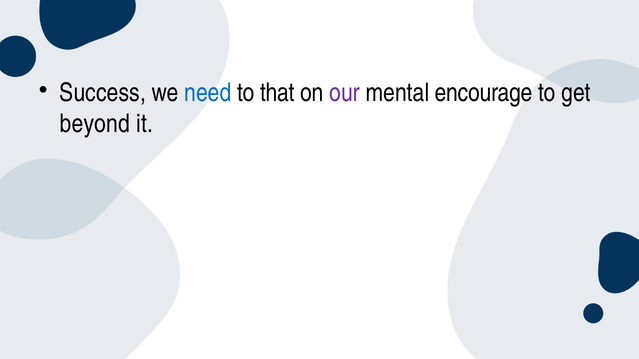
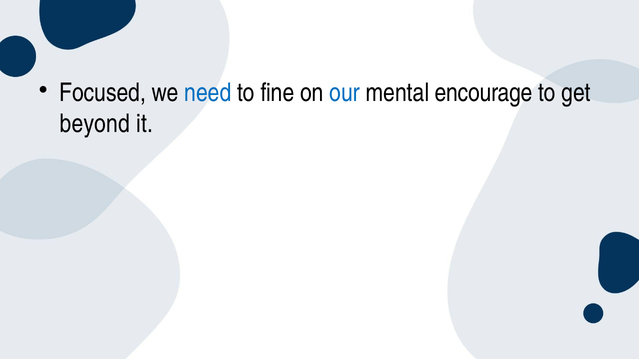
Success: Success -> Focused
that: that -> fine
our colour: purple -> blue
